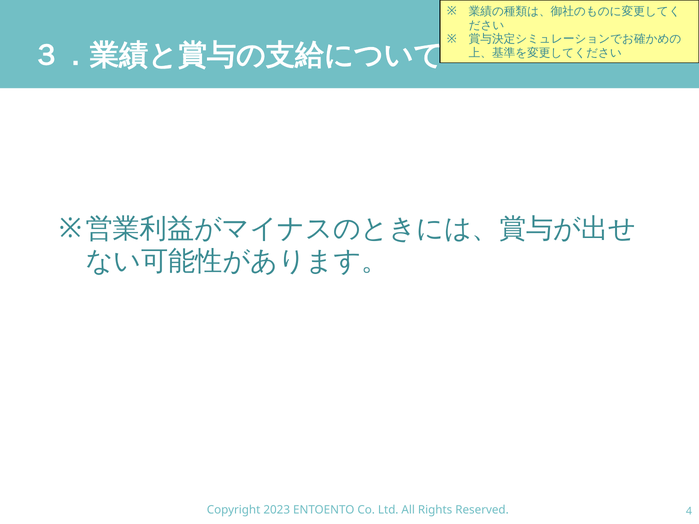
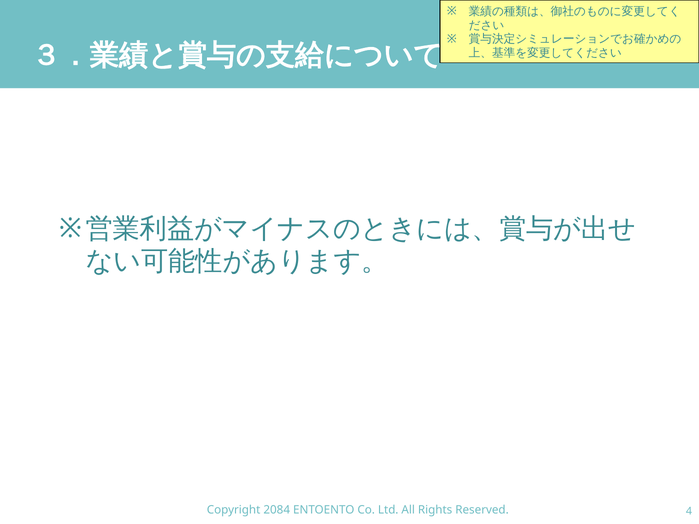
2023: 2023 -> 2084
